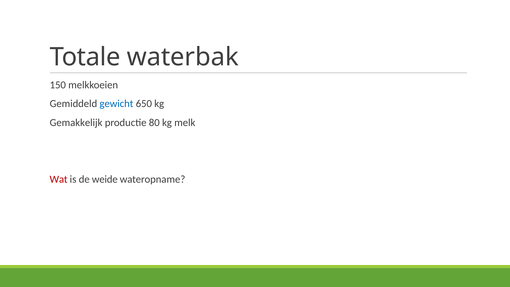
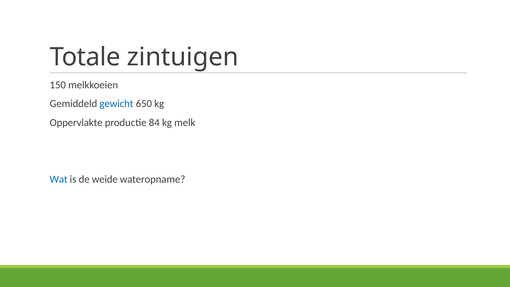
waterbak: waterbak -> zintuigen
Gemakkelijk: Gemakkelijk -> Oppervlakte
80: 80 -> 84
Wat colour: red -> blue
